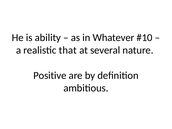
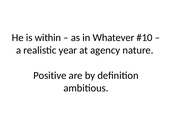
ability: ability -> within
that: that -> year
several: several -> agency
